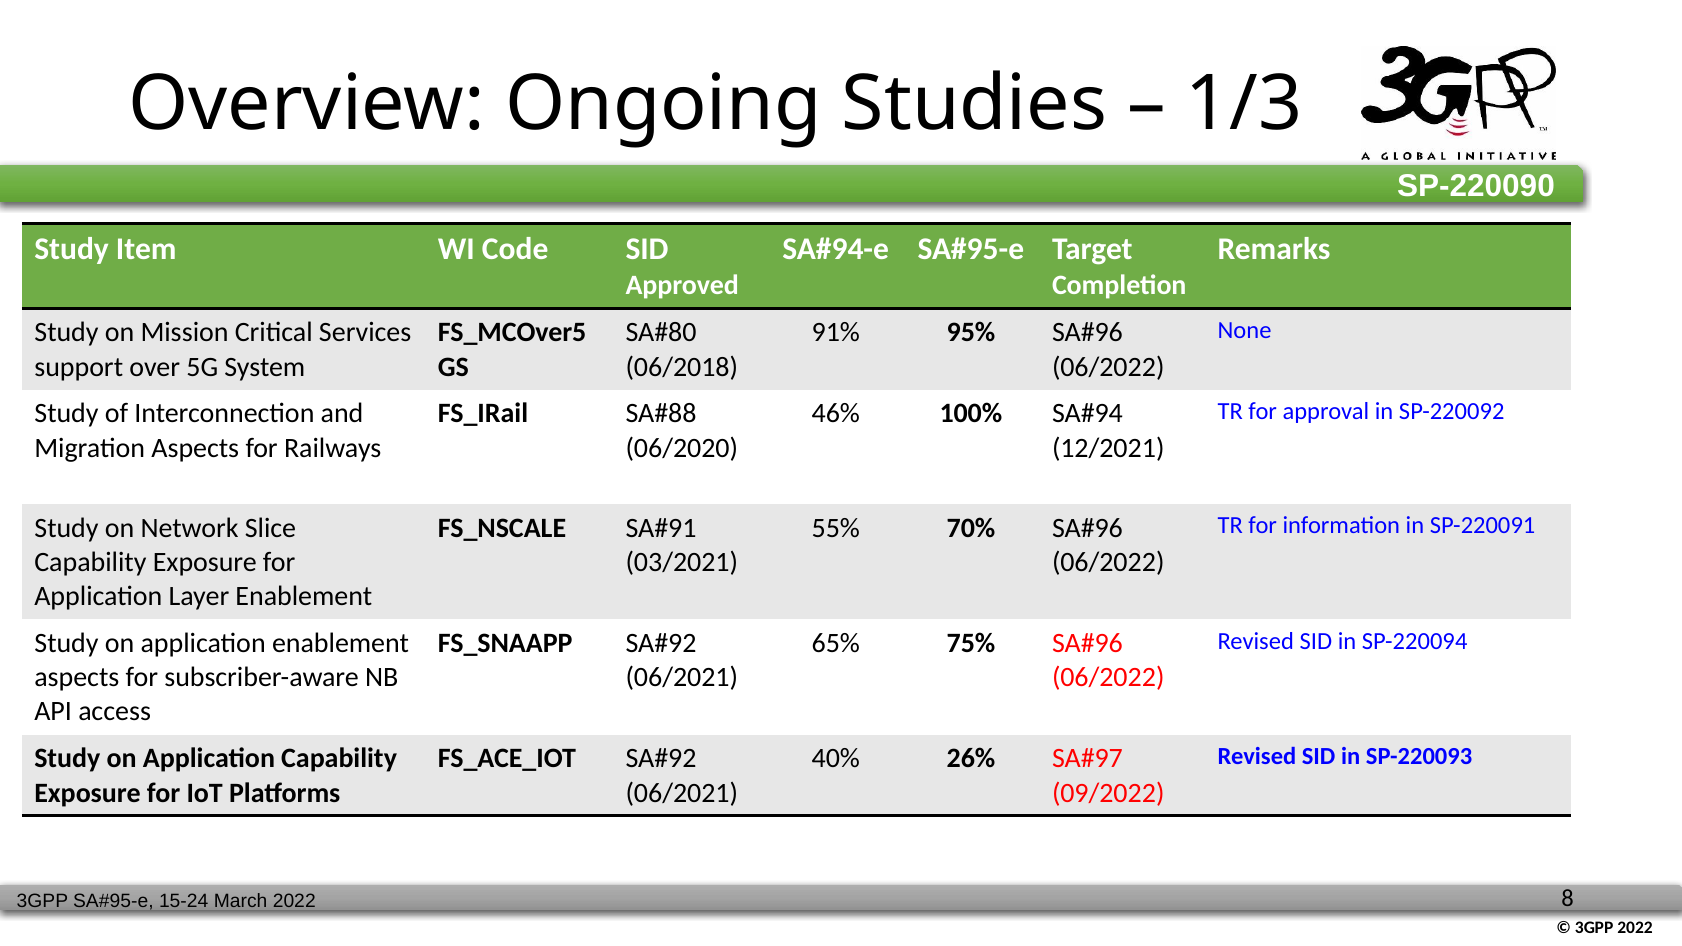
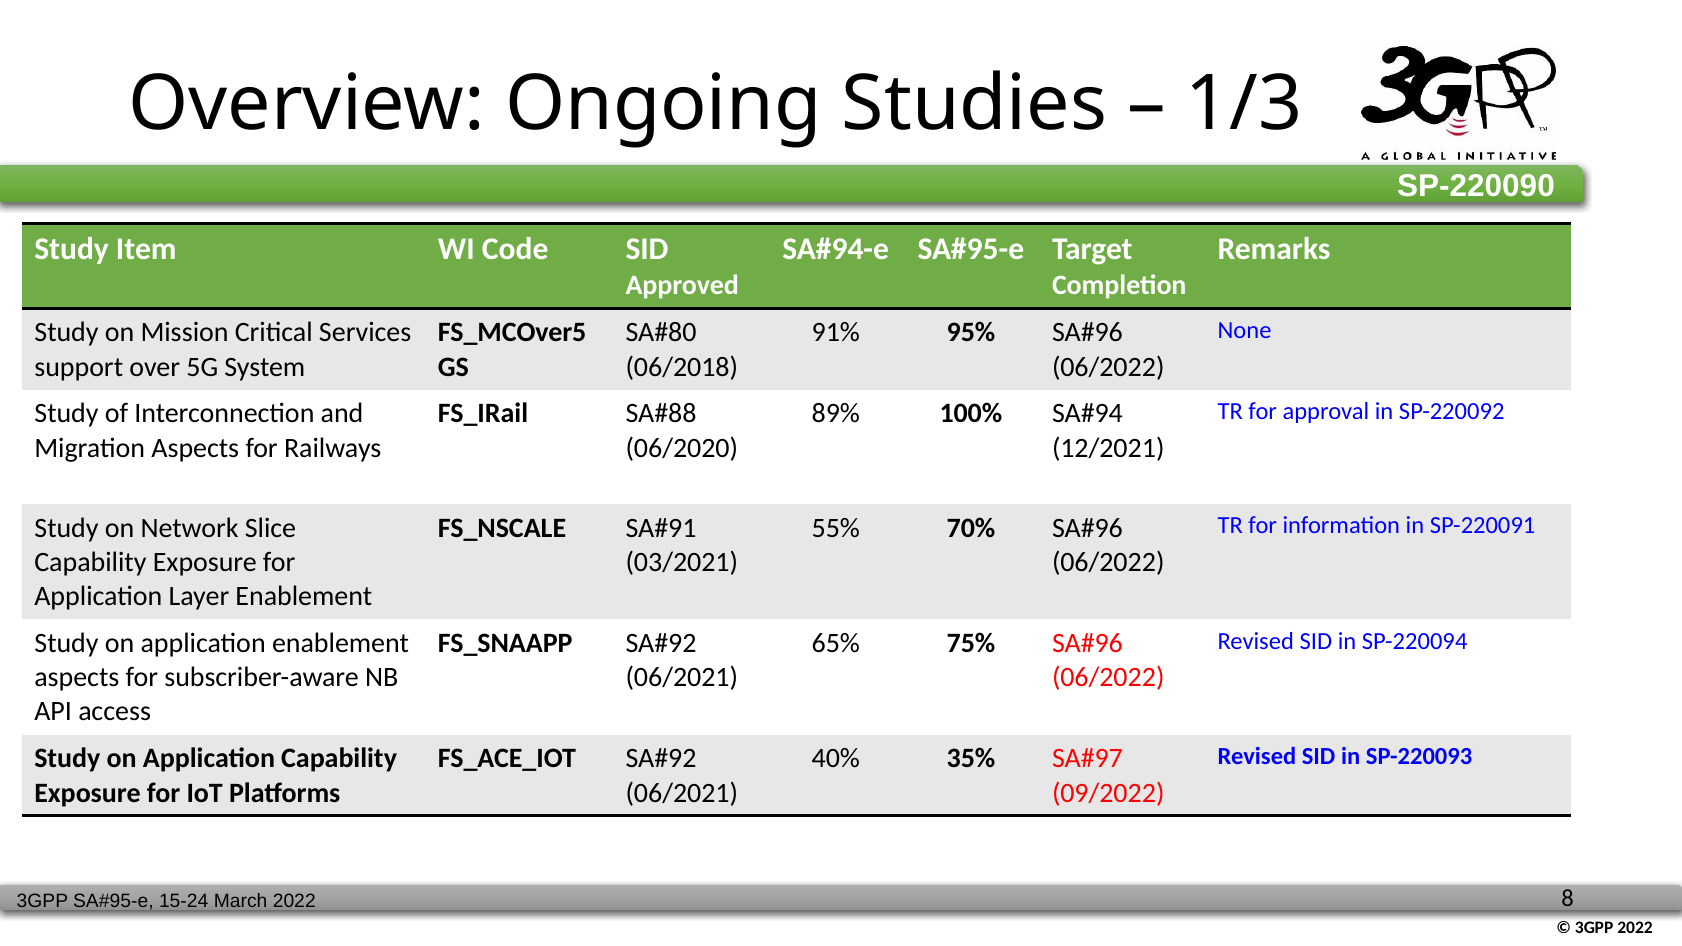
46%: 46% -> 89%
26%: 26% -> 35%
